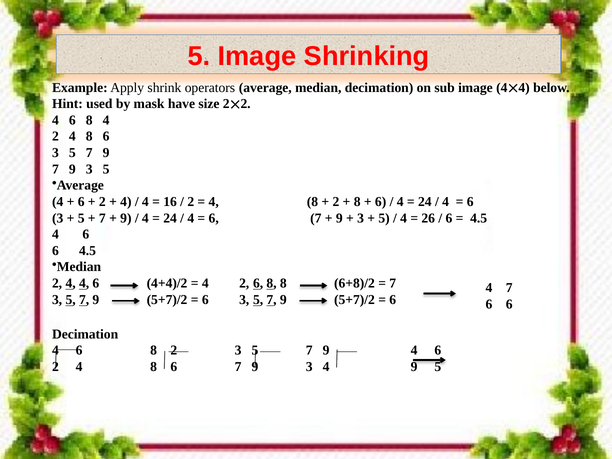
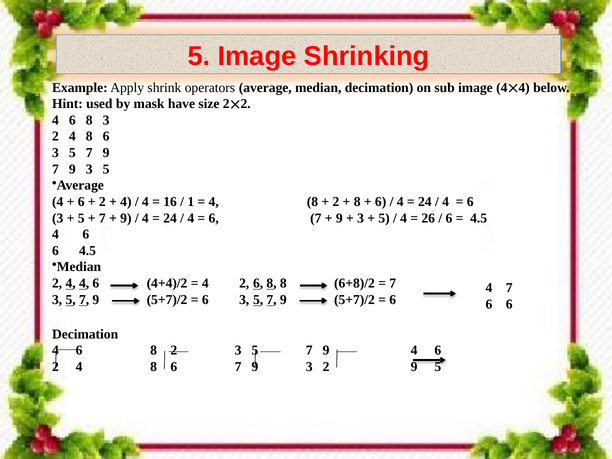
8 4: 4 -> 3
2 at (191, 202): 2 -> 1
9 3 4: 4 -> 2
